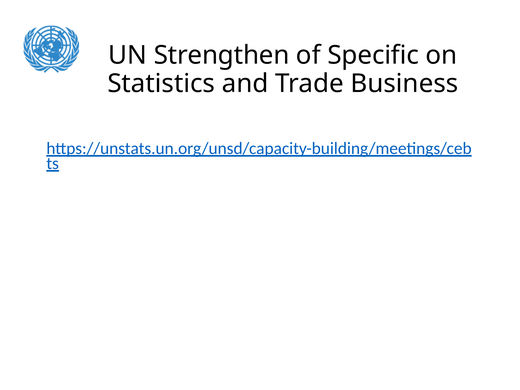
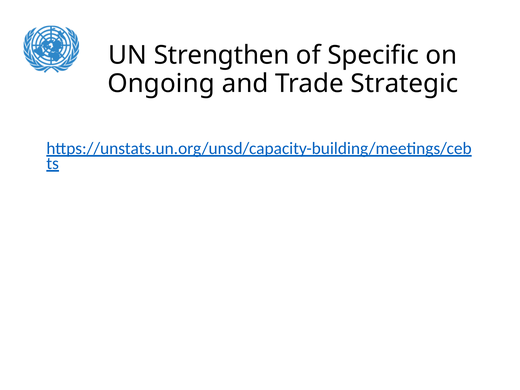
Statistics: Statistics -> Ongoing
Business: Business -> Strategic
